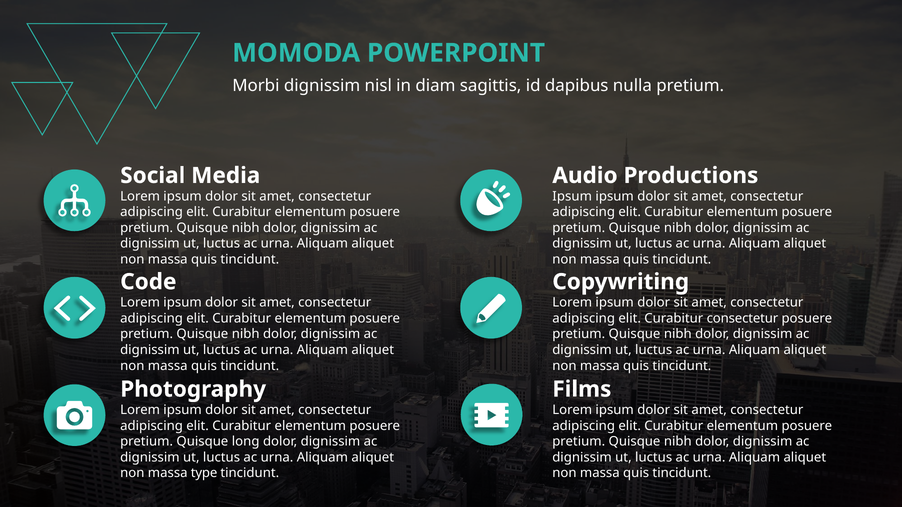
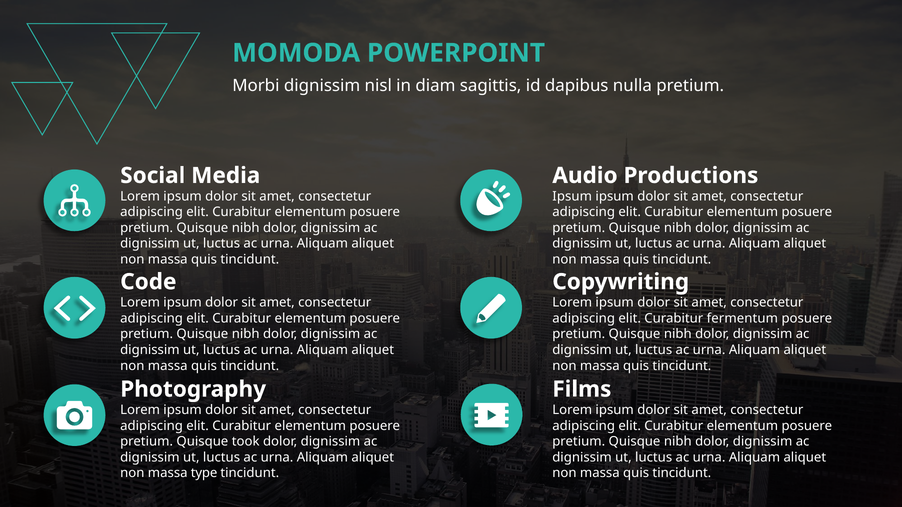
Curabitur consectetur: consectetur -> fermentum
long: long -> took
